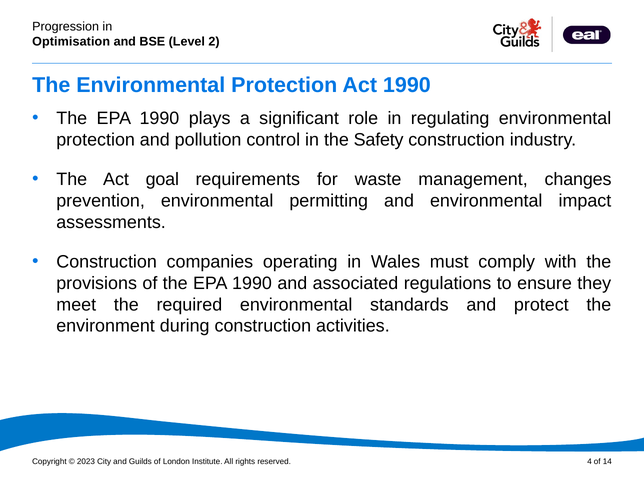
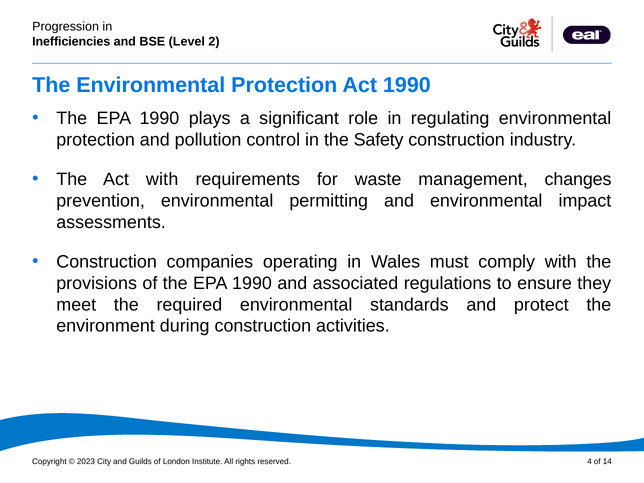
Optimisation: Optimisation -> Inefficiencies
Act goal: goal -> with
